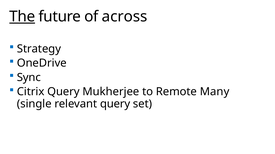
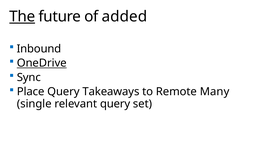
across: across -> added
Strategy: Strategy -> Inbound
OneDrive underline: none -> present
Citrix: Citrix -> Place
Mukherjee: Mukherjee -> Takeaways
